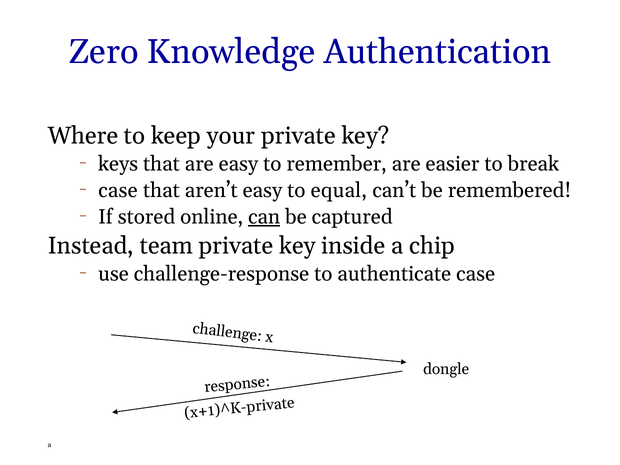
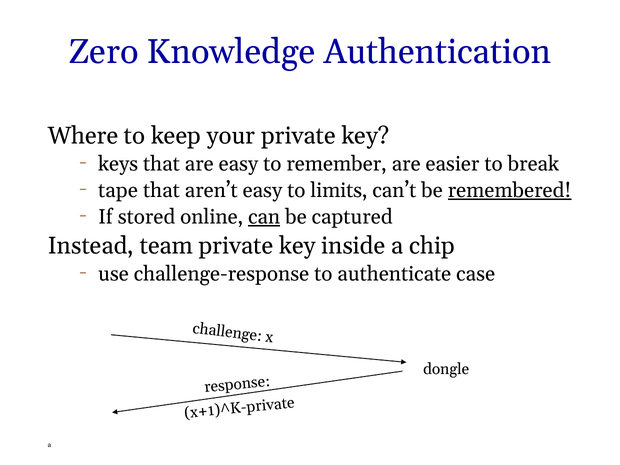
case at (118, 190): case -> tape
equal: equal -> limits
remembered underline: none -> present
